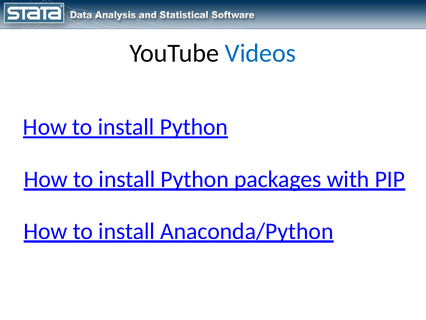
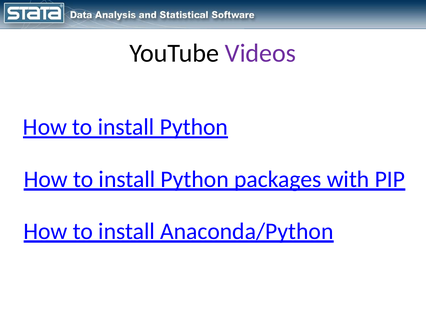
Videos colour: blue -> purple
